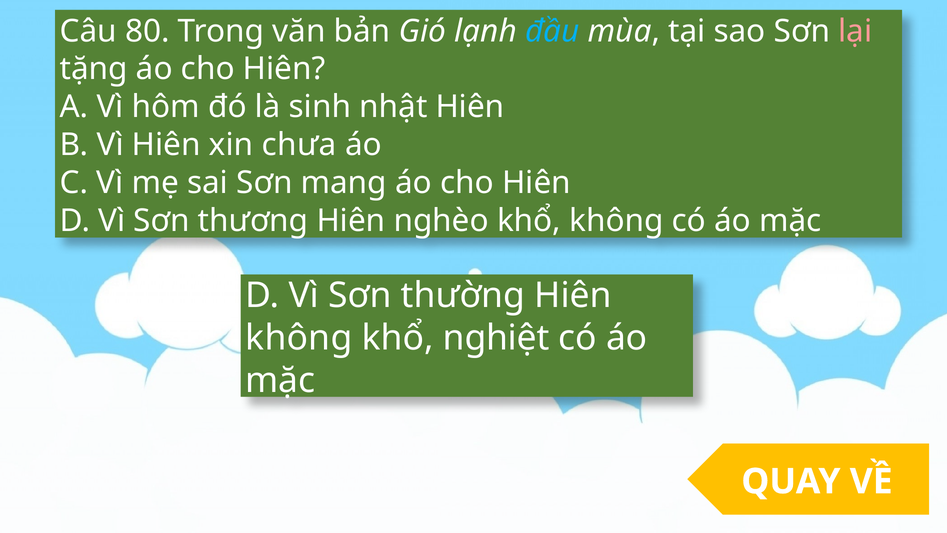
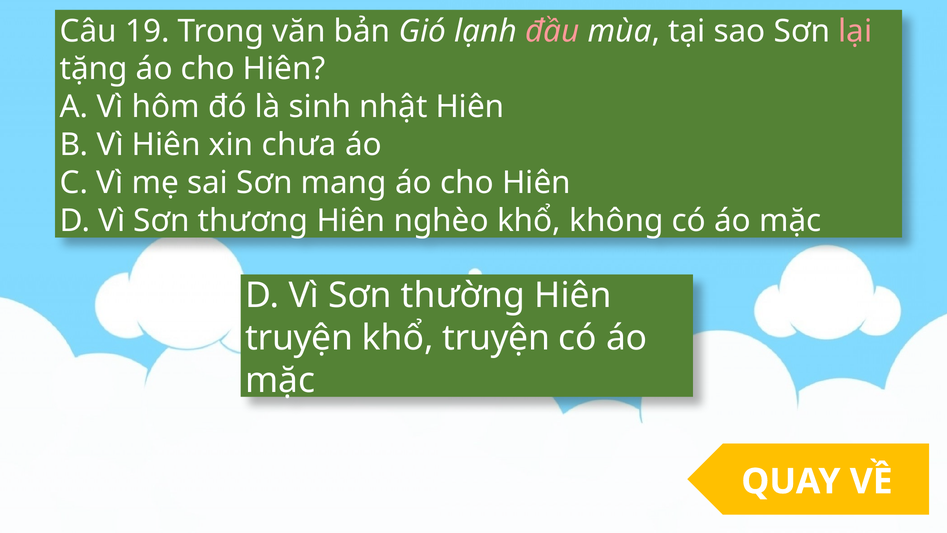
80: 80 -> 19
đầu colour: light blue -> pink
không at (299, 338): không -> truyện
khổ nghiệt: nghiệt -> truyện
